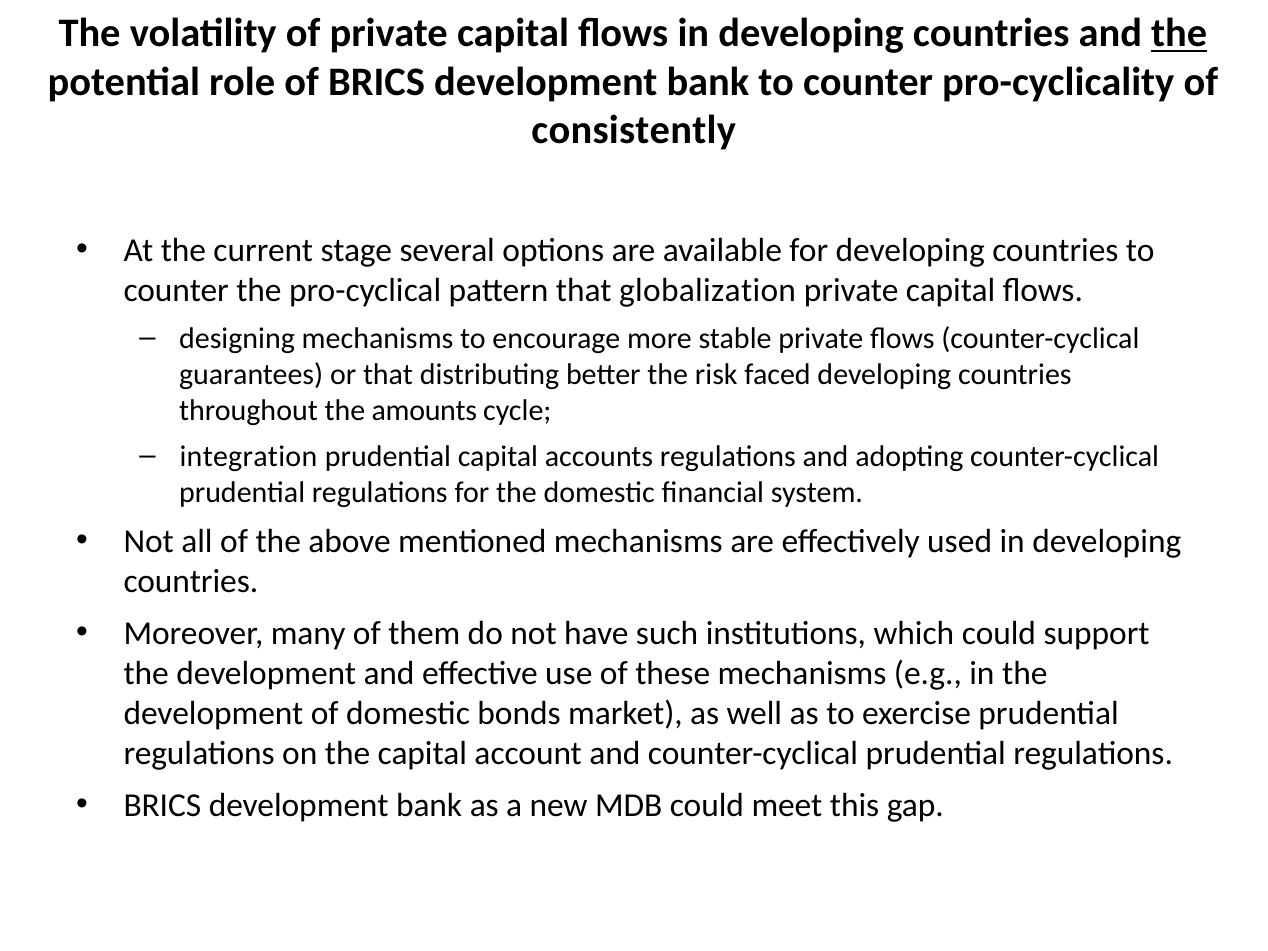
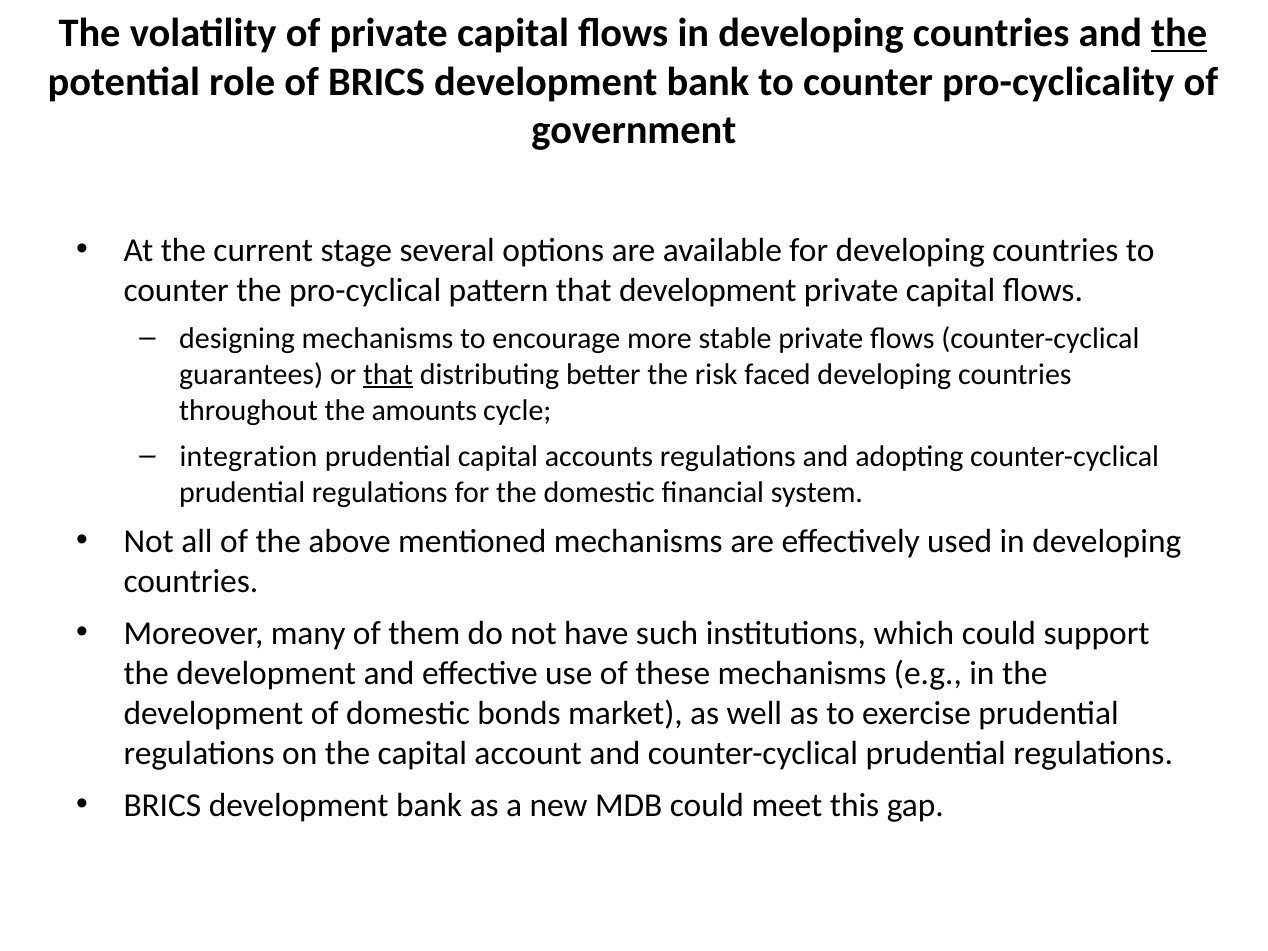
consistently: consistently -> government
that globalization: globalization -> development
that at (388, 374) underline: none -> present
